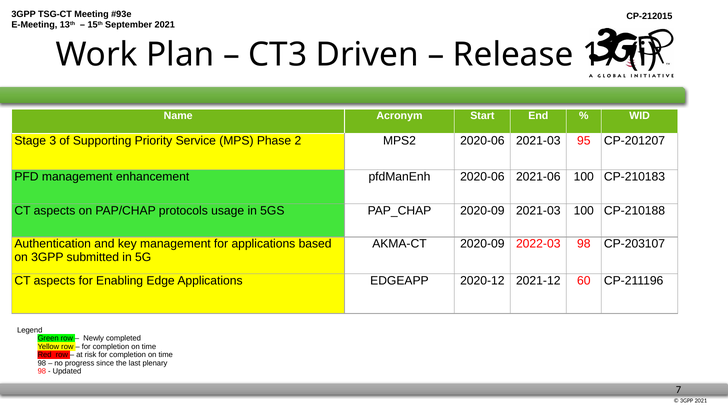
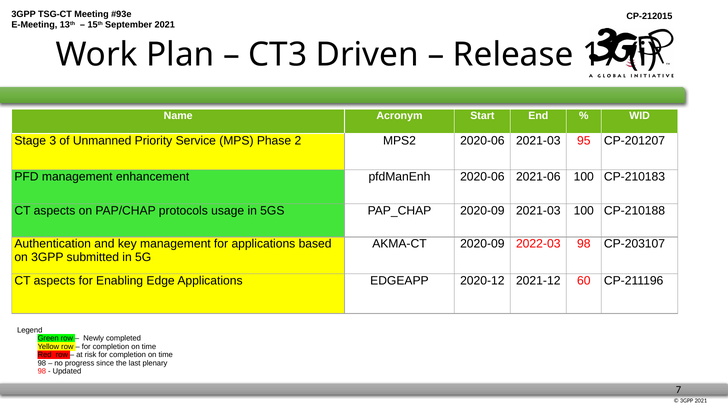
Supporting: Supporting -> Unmanned
